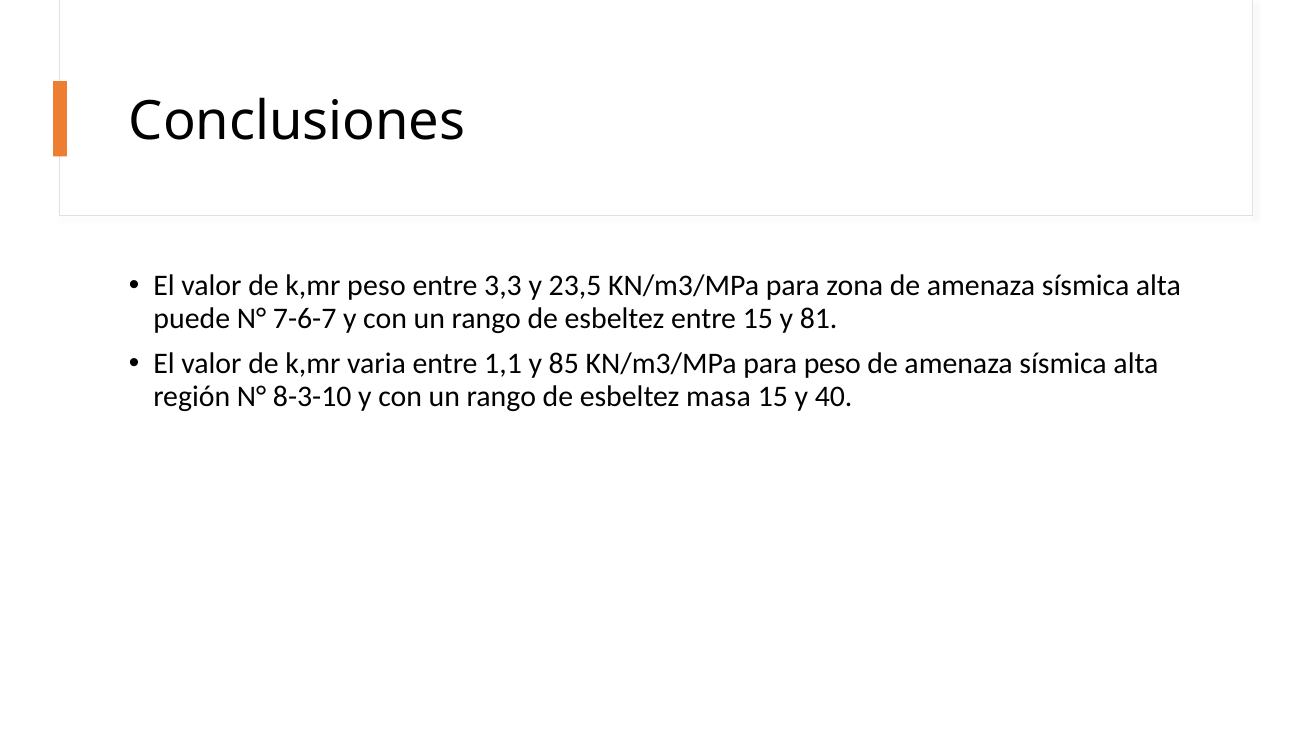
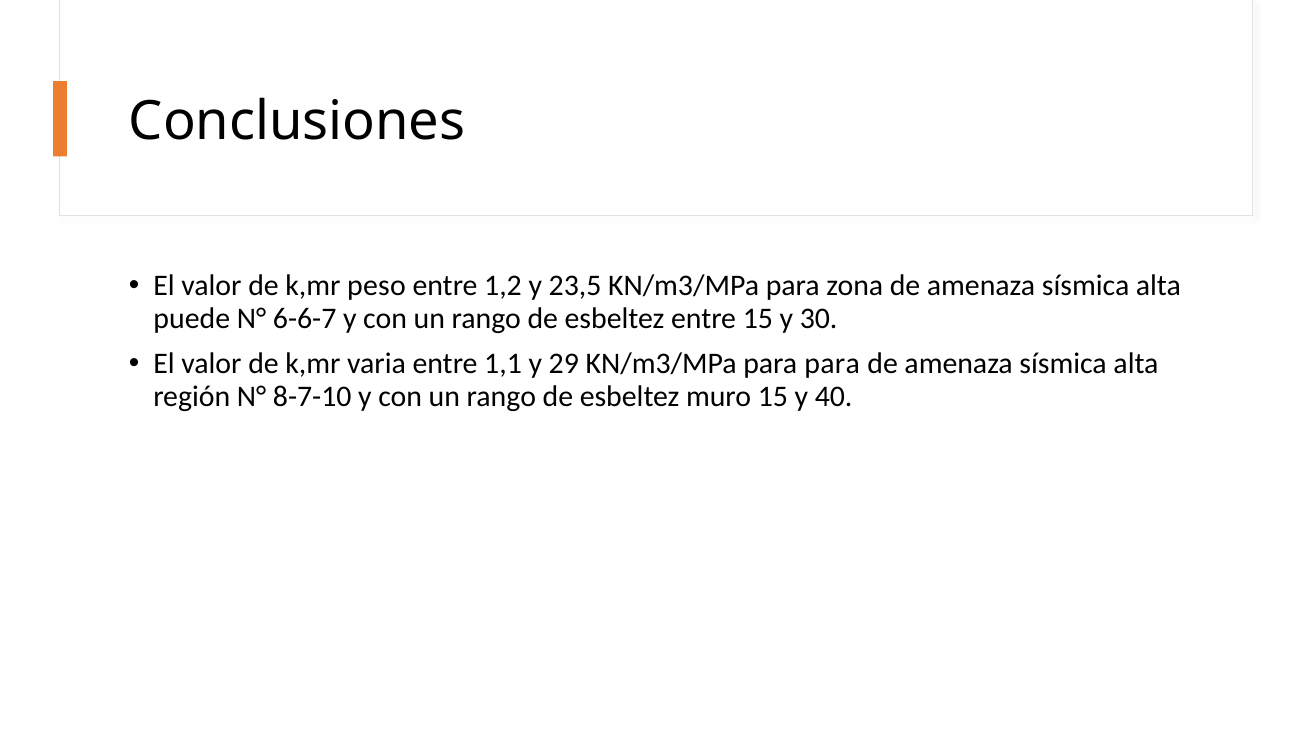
3,3: 3,3 -> 1,2
7-6-7: 7-6-7 -> 6-6-7
81: 81 -> 30
85: 85 -> 29
para peso: peso -> para
8-3-10: 8-3-10 -> 8-7-10
masa: masa -> muro
